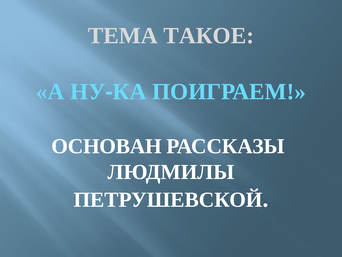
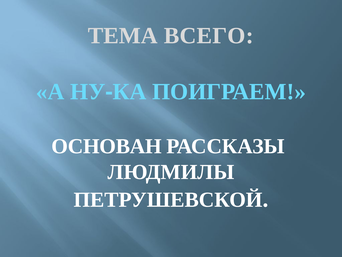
ТАКОЕ: ТАКОЕ -> ВСЕГО
